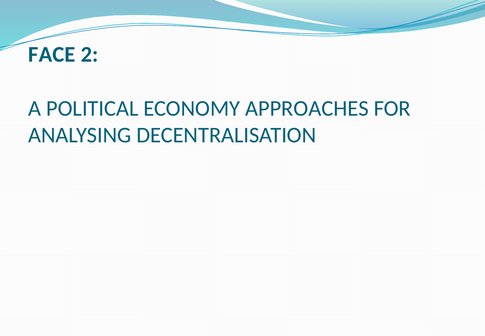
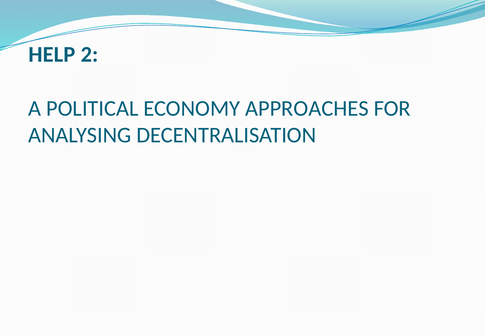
FACE: FACE -> HELP
